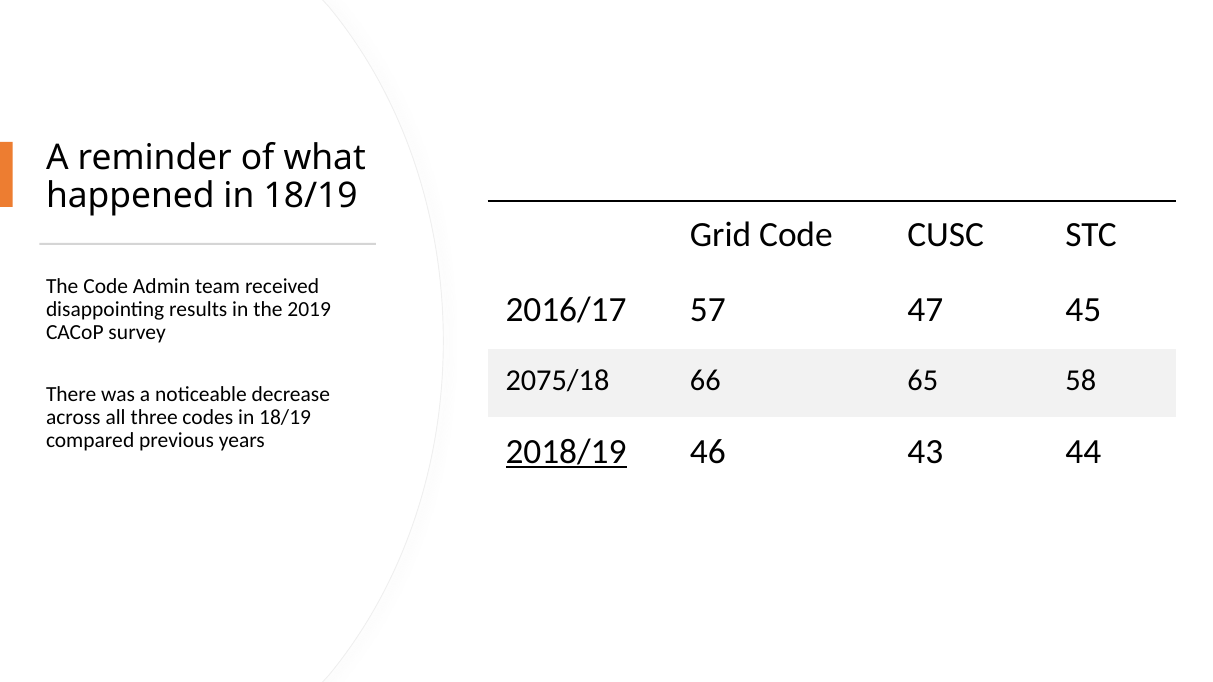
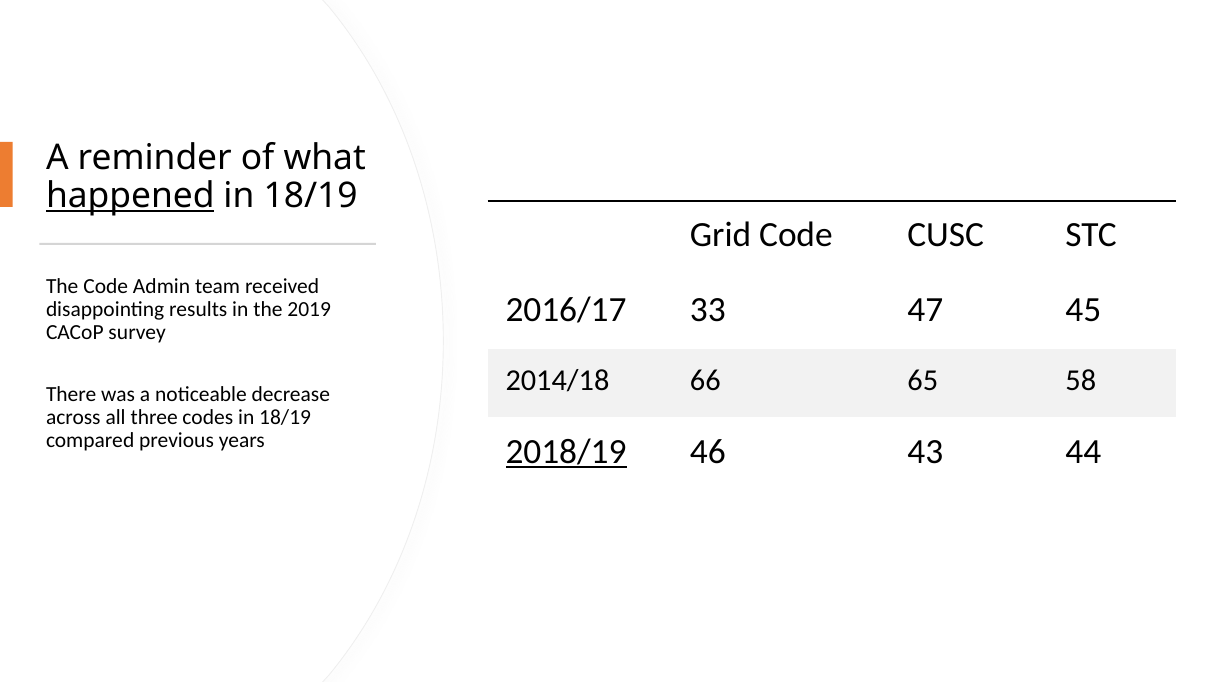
happened underline: none -> present
57: 57 -> 33
2075/18: 2075/18 -> 2014/18
